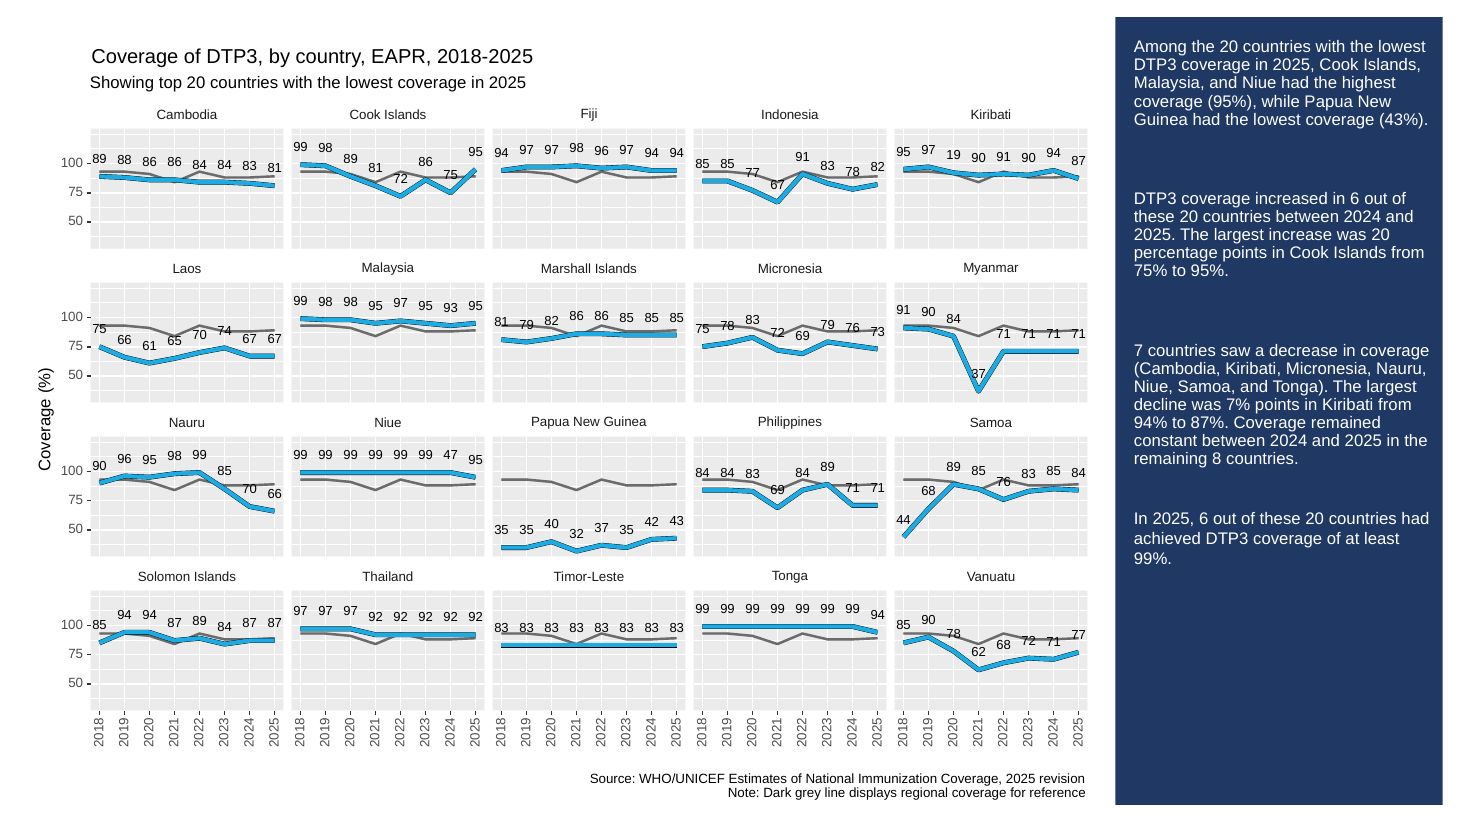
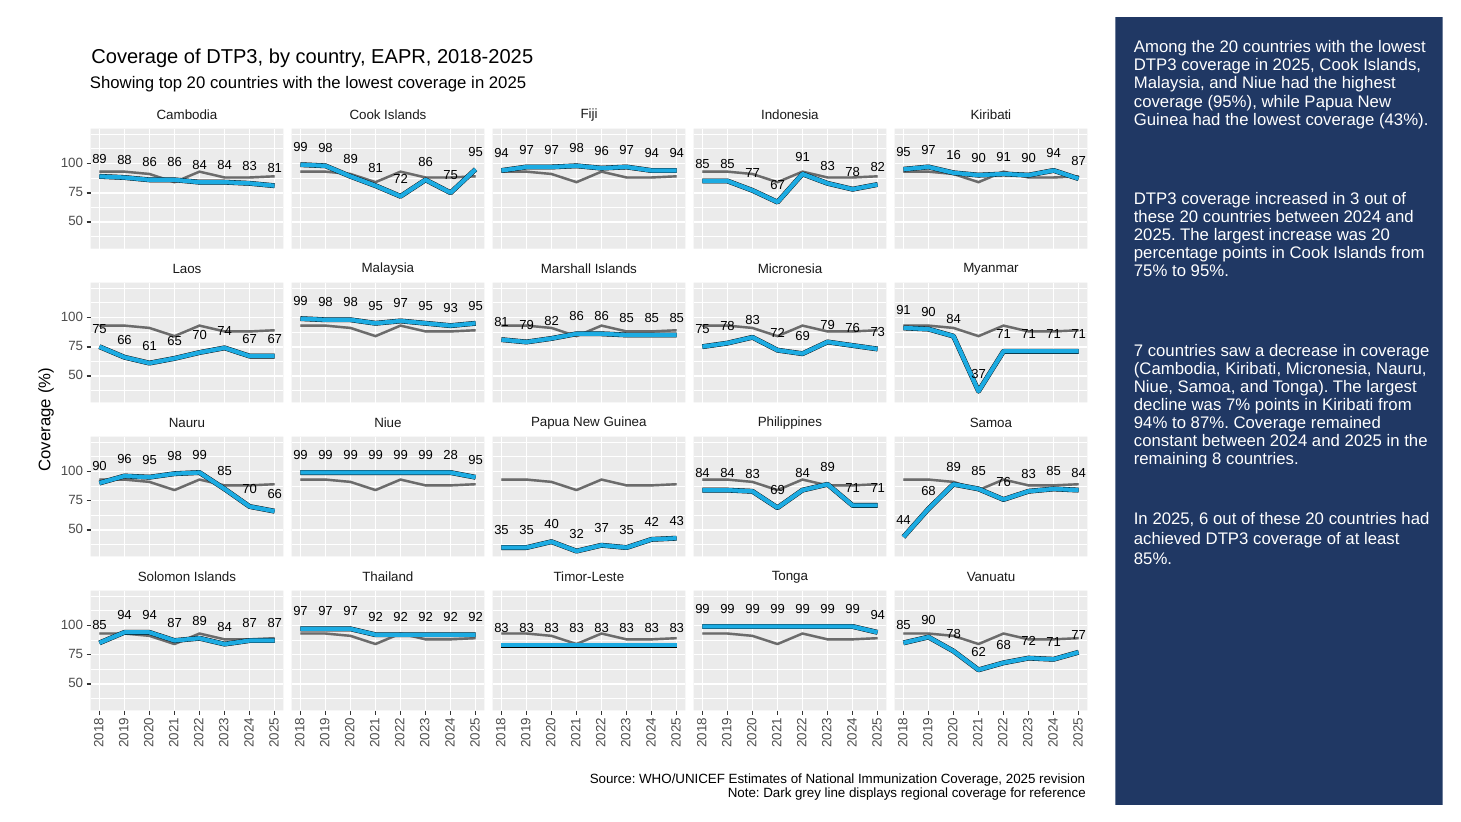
19: 19 -> 16
in 6: 6 -> 3
47: 47 -> 28
99%: 99% -> 85%
